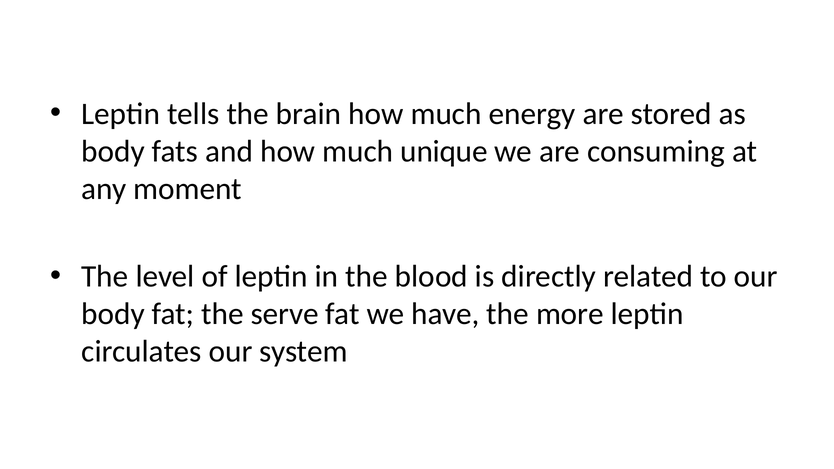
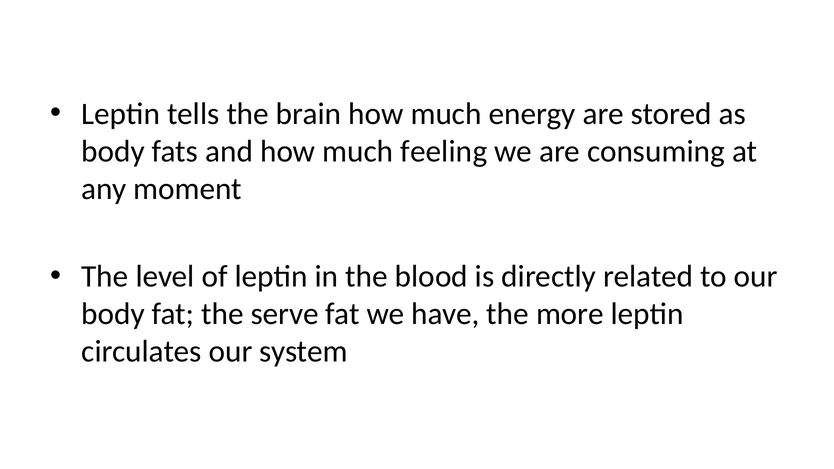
unique: unique -> feeling
